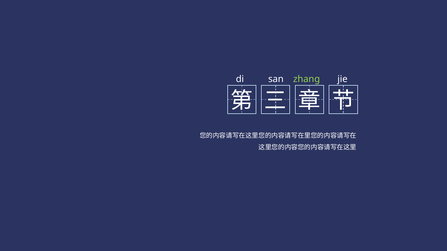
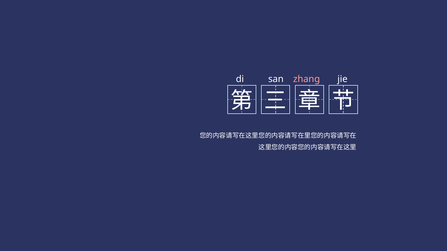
zhang colour: light green -> pink
